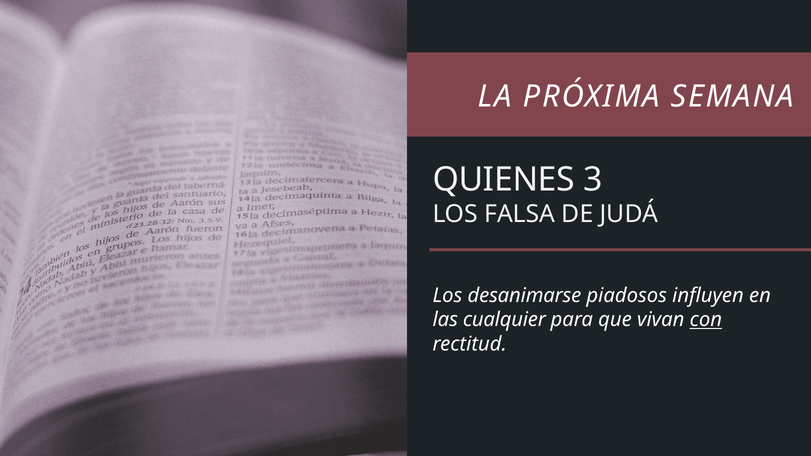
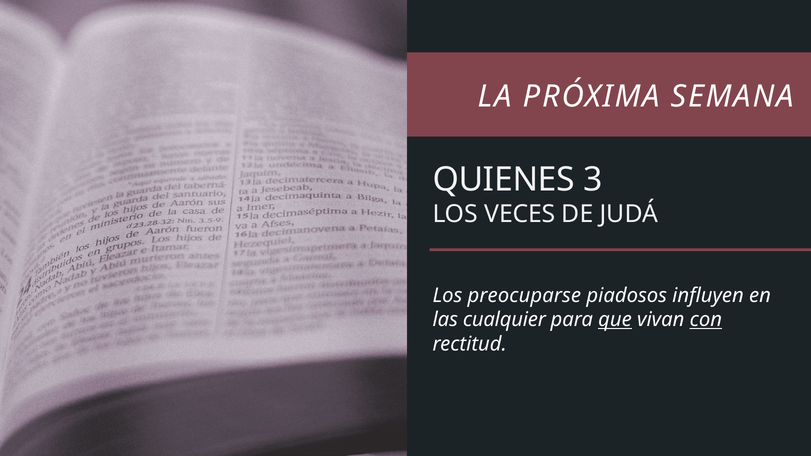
FALSA: FALSA -> VECES
desanimarse: desanimarse -> preocuparse
que underline: none -> present
